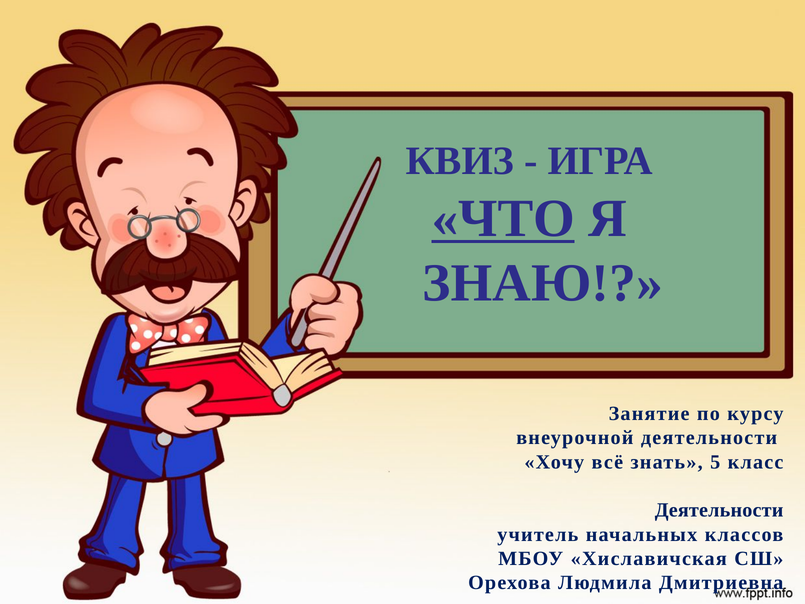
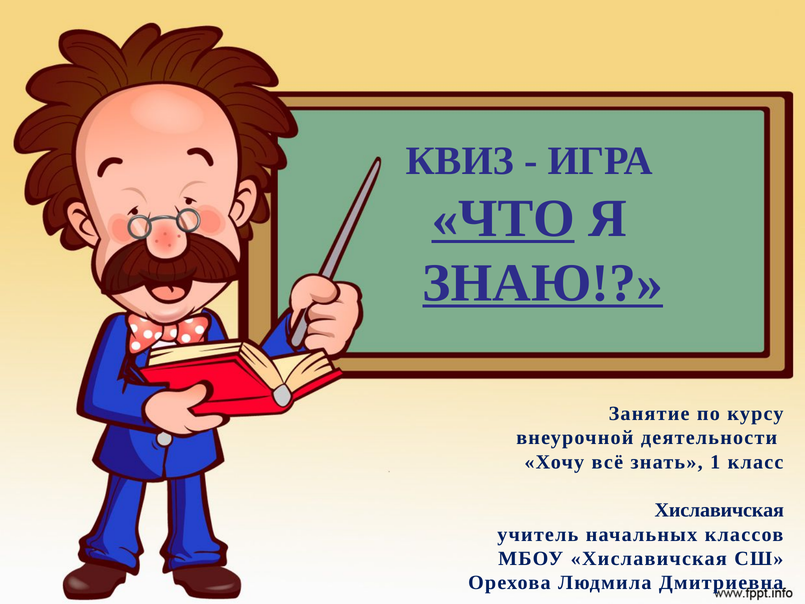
ЗНАЮ underline: none -> present
5: 5 -> 1
Деятельности at (719, 510): Деятельности -> Хиславичская
